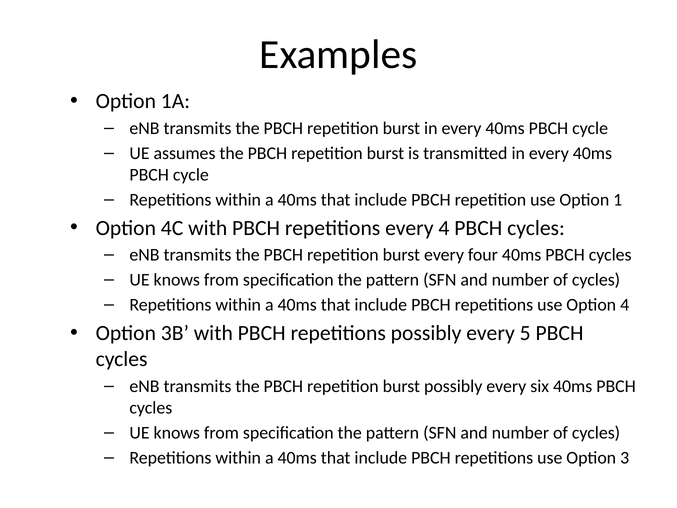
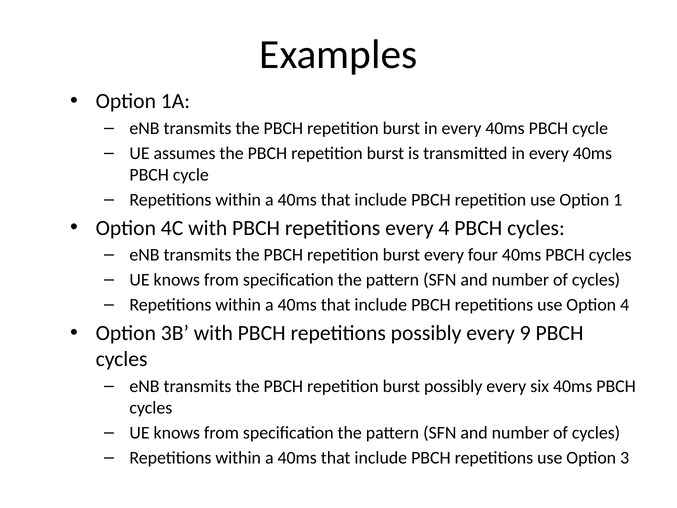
5: 5 -> 9
